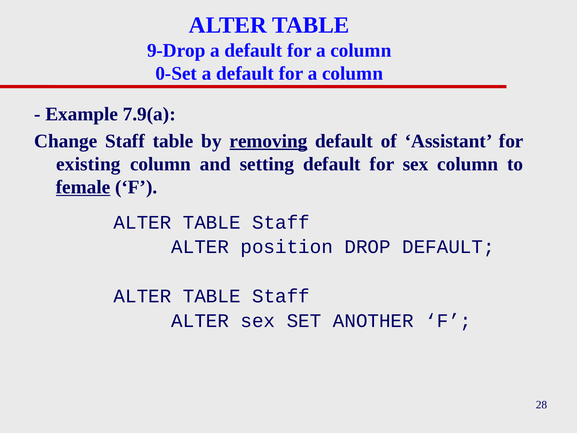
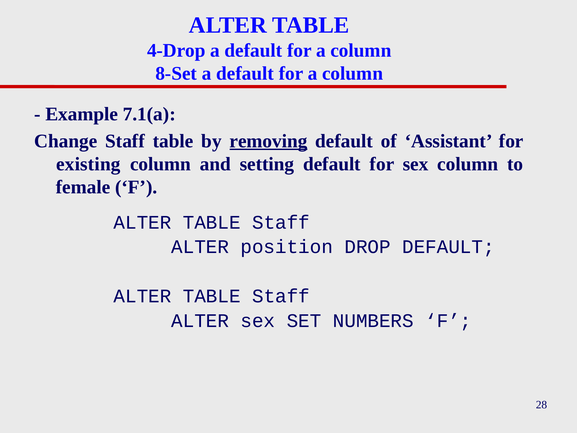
9-Drop: 9-Drop -> 4-Drop
0-Set: 0-Set -> 8-Set
7.9(a: 7.9(a -> 7.1(a
female underline: present -> none
ANOTHER: ANOTHER -> NUMBERS
